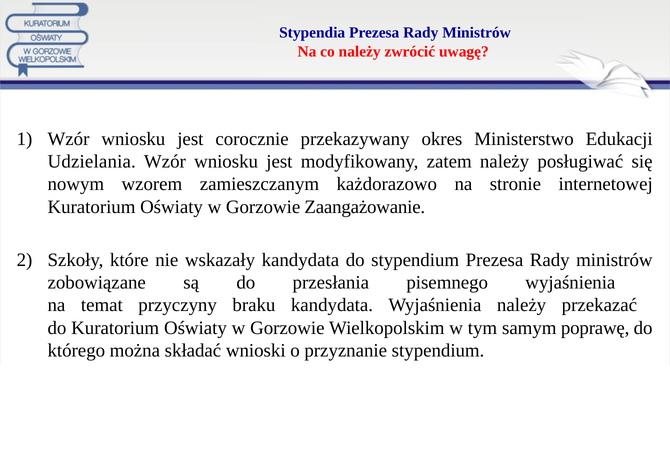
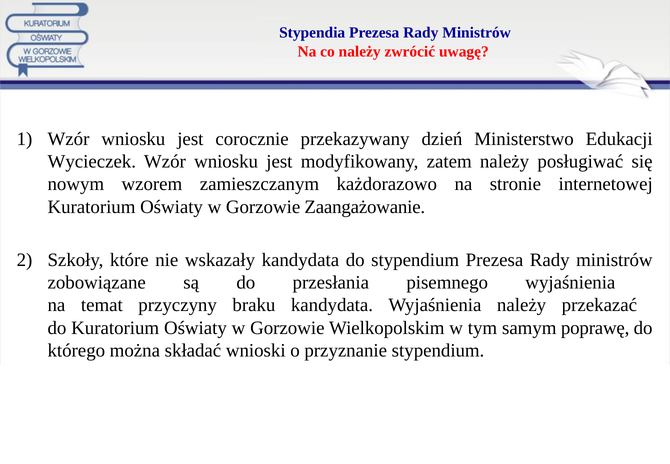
okres: okres -> dzień
Udzielania: Udzielania -> Wycieczek
